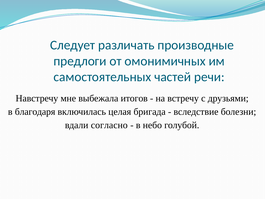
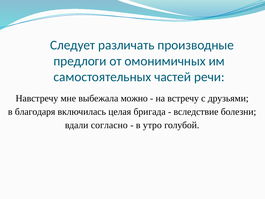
итогов: итогов -> можно
небо: небо -> утро
